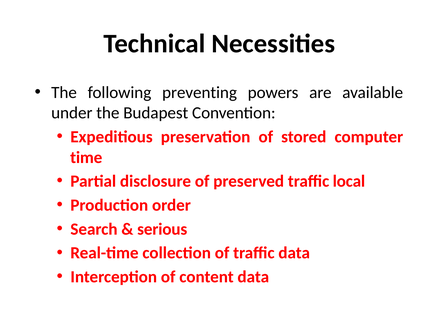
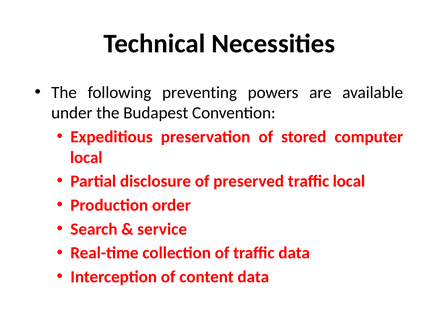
time at (86, 158): time -> local
serious: serious -> service
